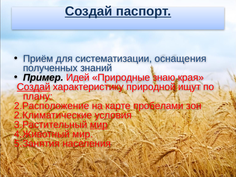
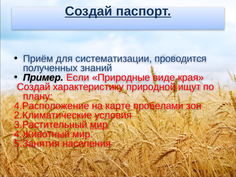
оснащения: оснащения -> проводится
Идей: Идей -> Если
знаю: знаю -> виде
Создай at (34, 87) underline: present -> none
2.Расположение: 2.Расположение -> 4.Расположение
